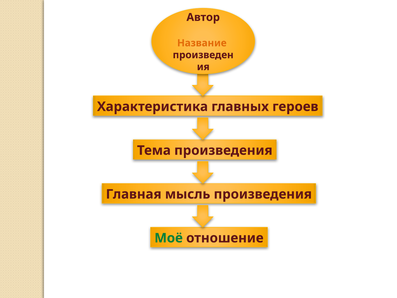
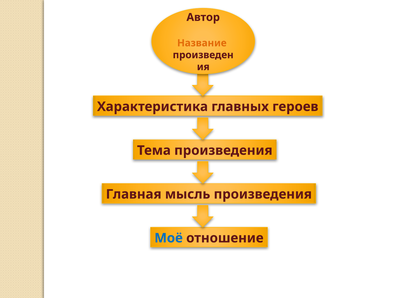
Моё colour: green -> blue
